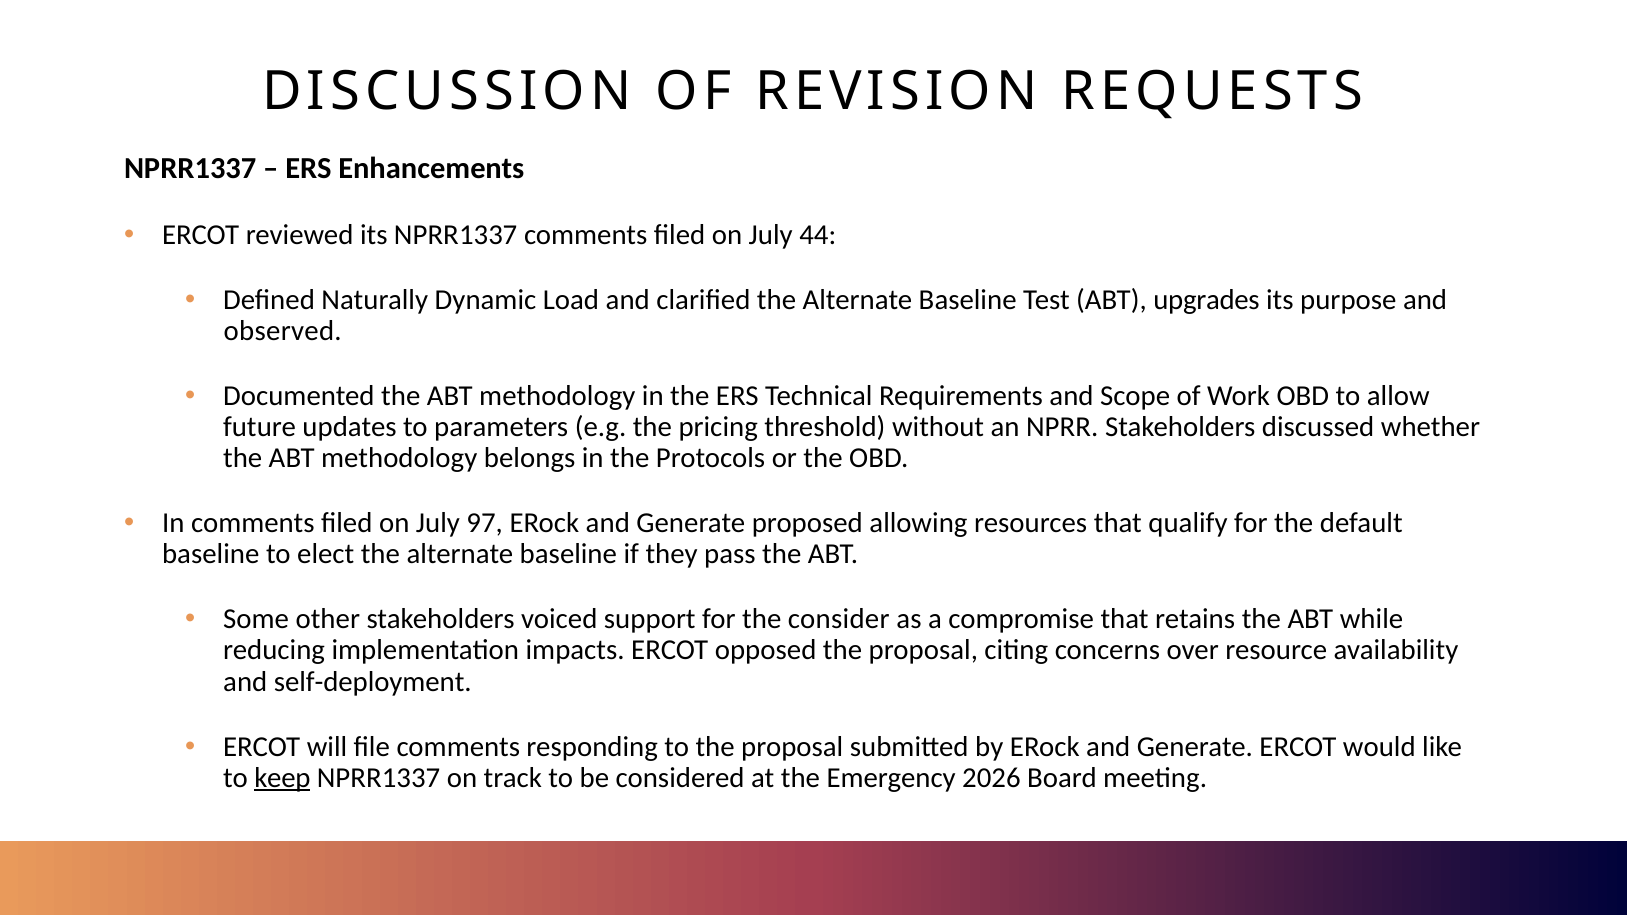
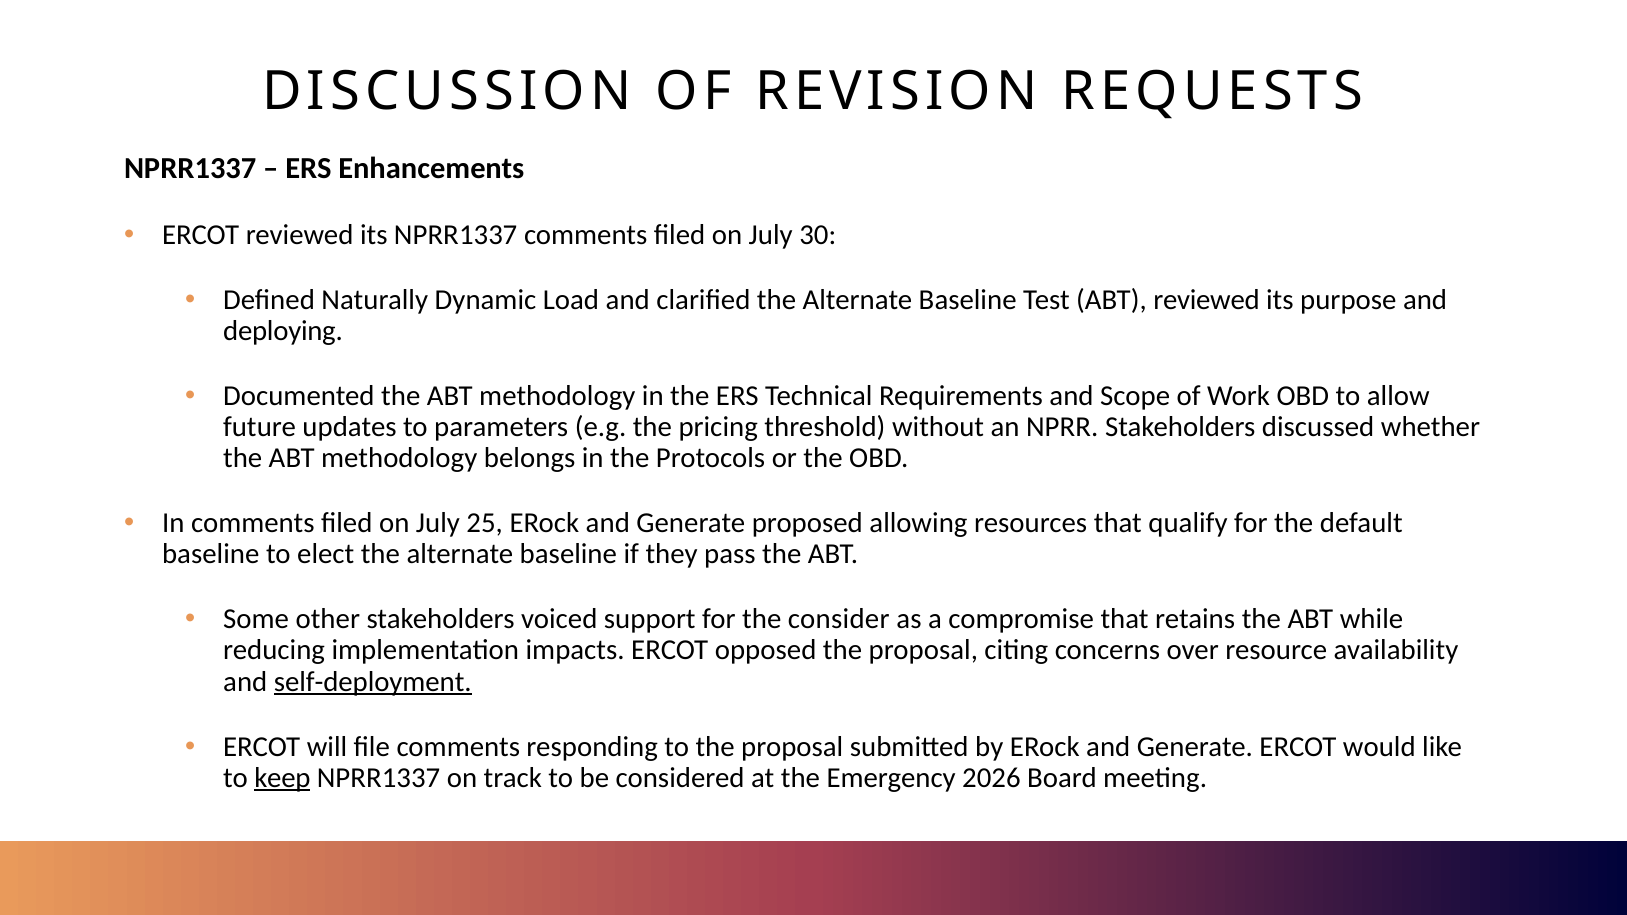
44: 44 -> 30
ABT upgrades: upgrades -> reviewed
observed: observed -> deploying
97: 97 -> 25
self-deployment underline: none -> present
